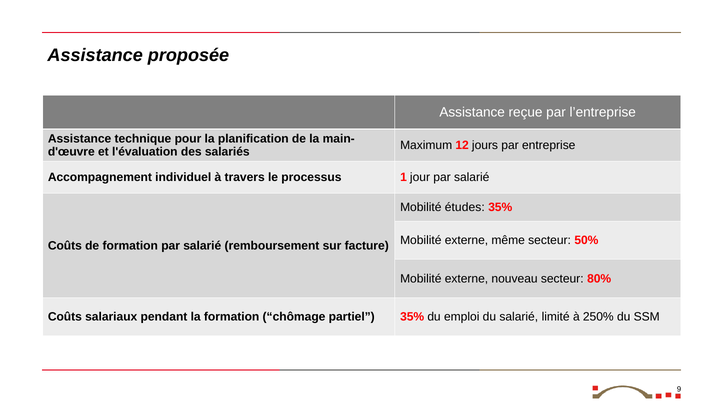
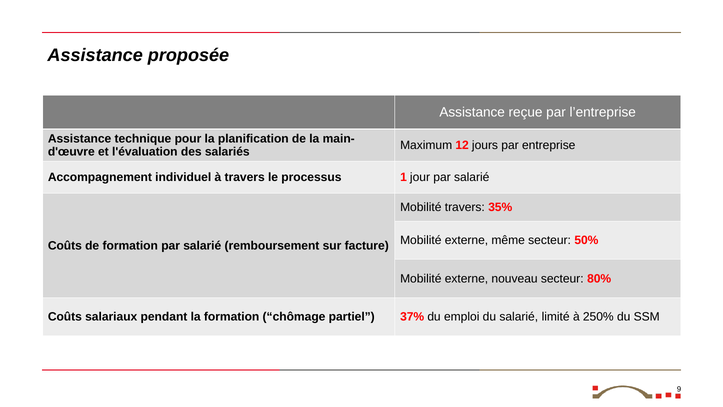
Mobilité études: études -> travers
partiel 35%: 35% -> 37%
